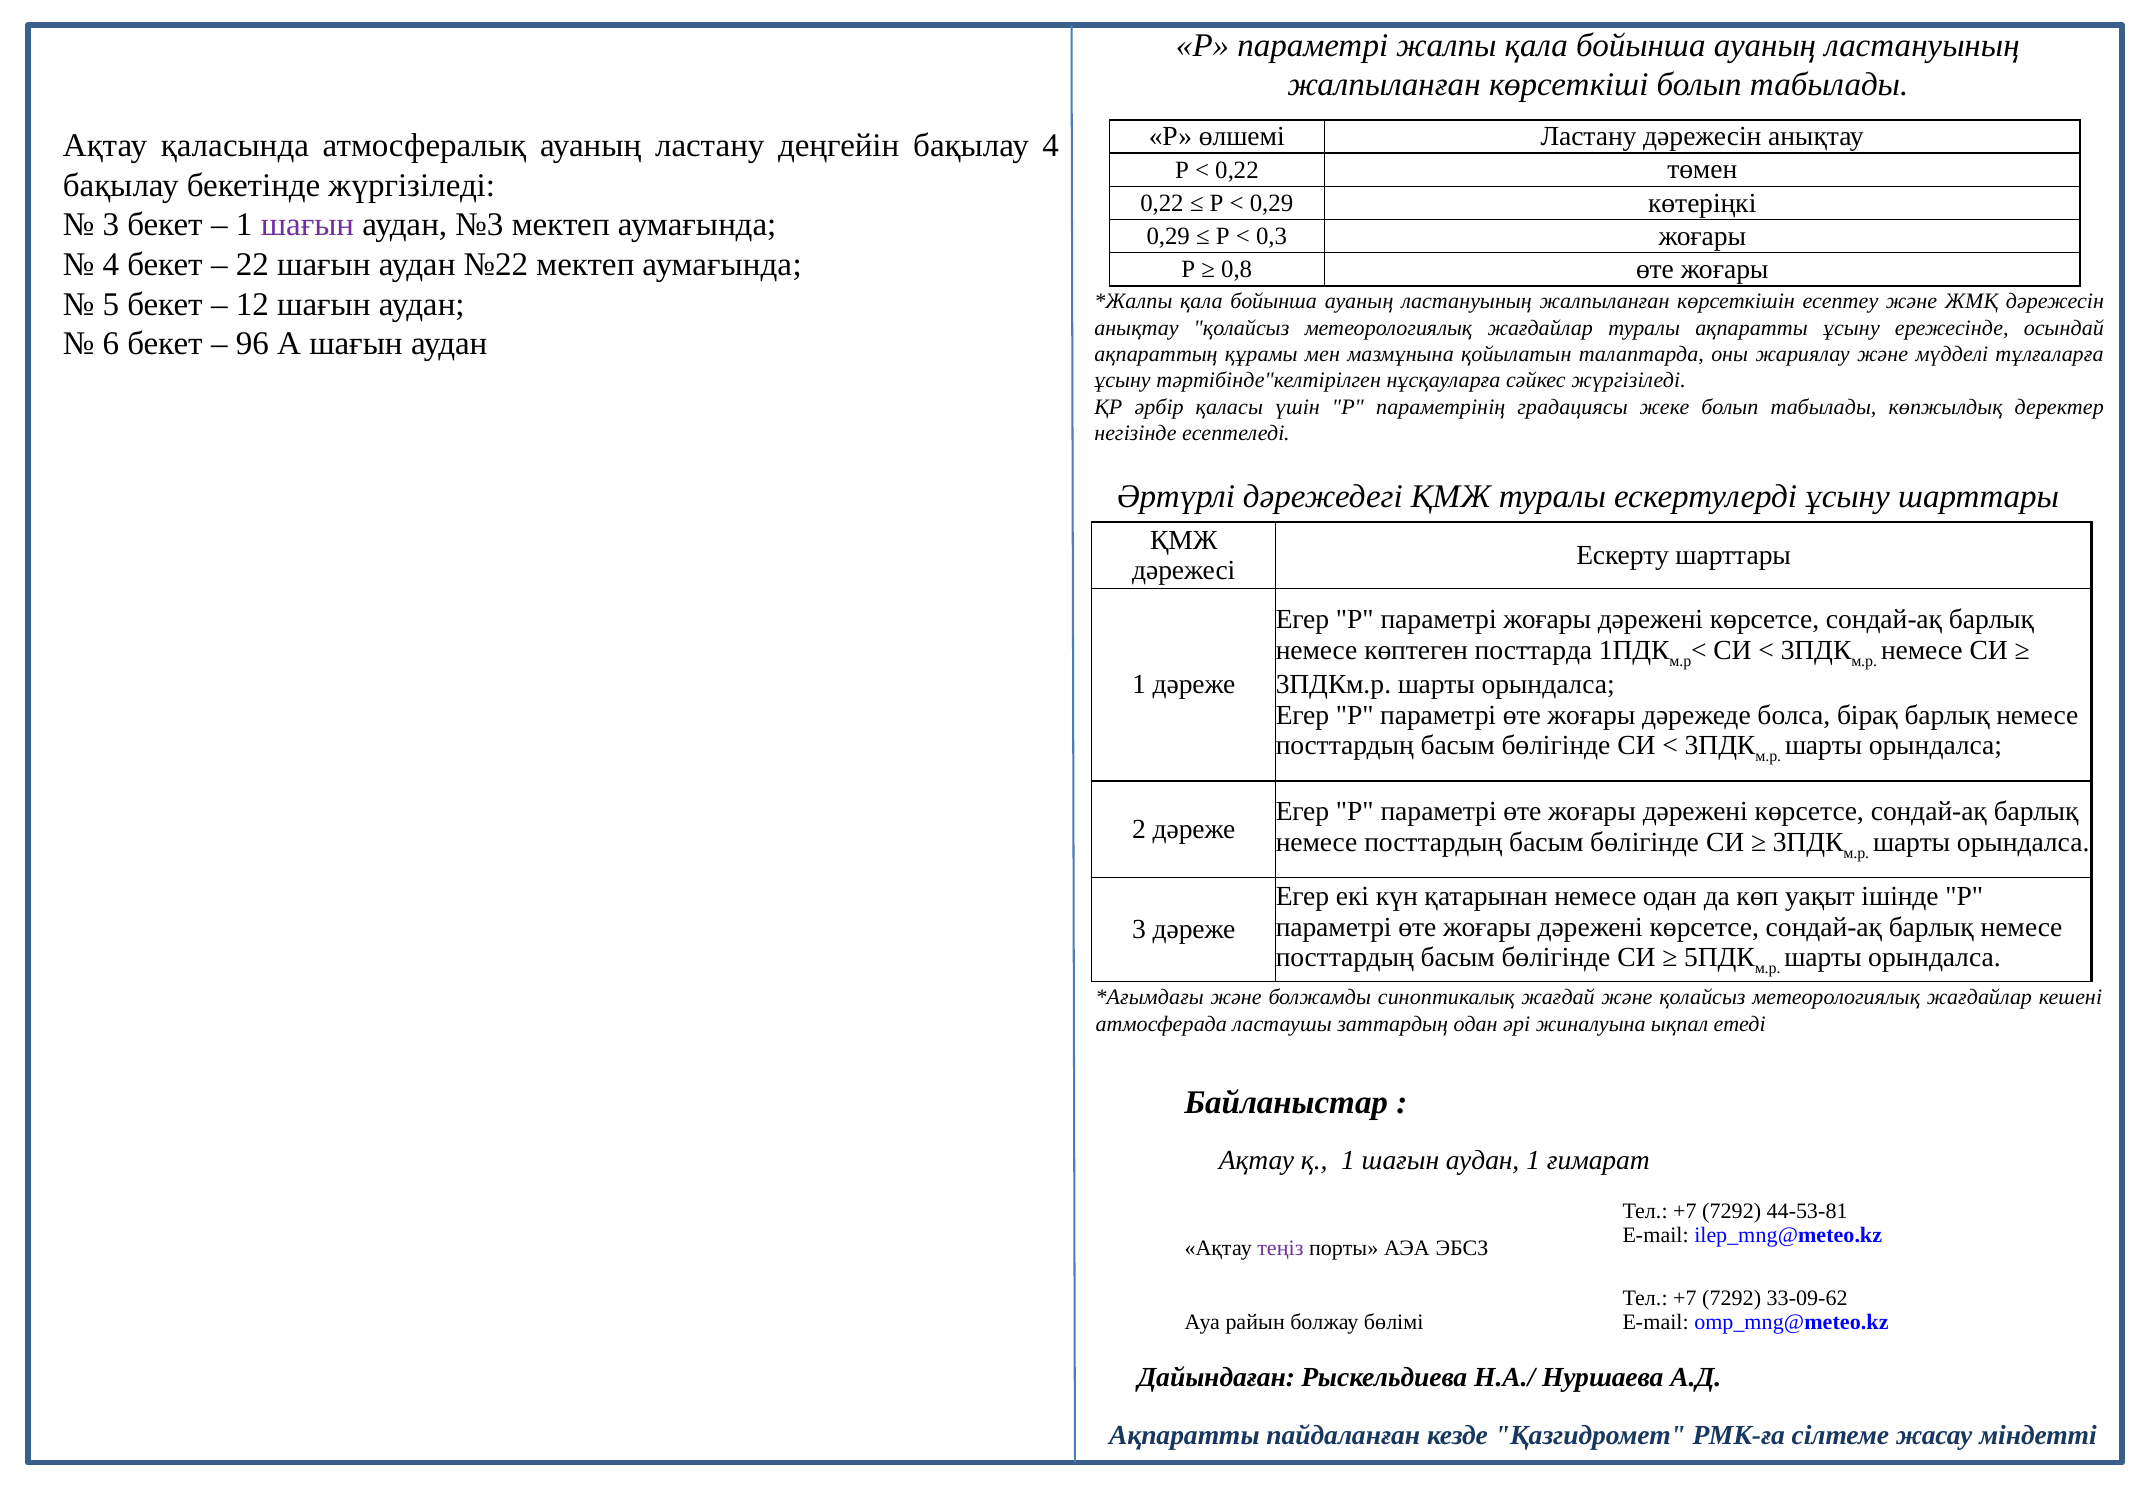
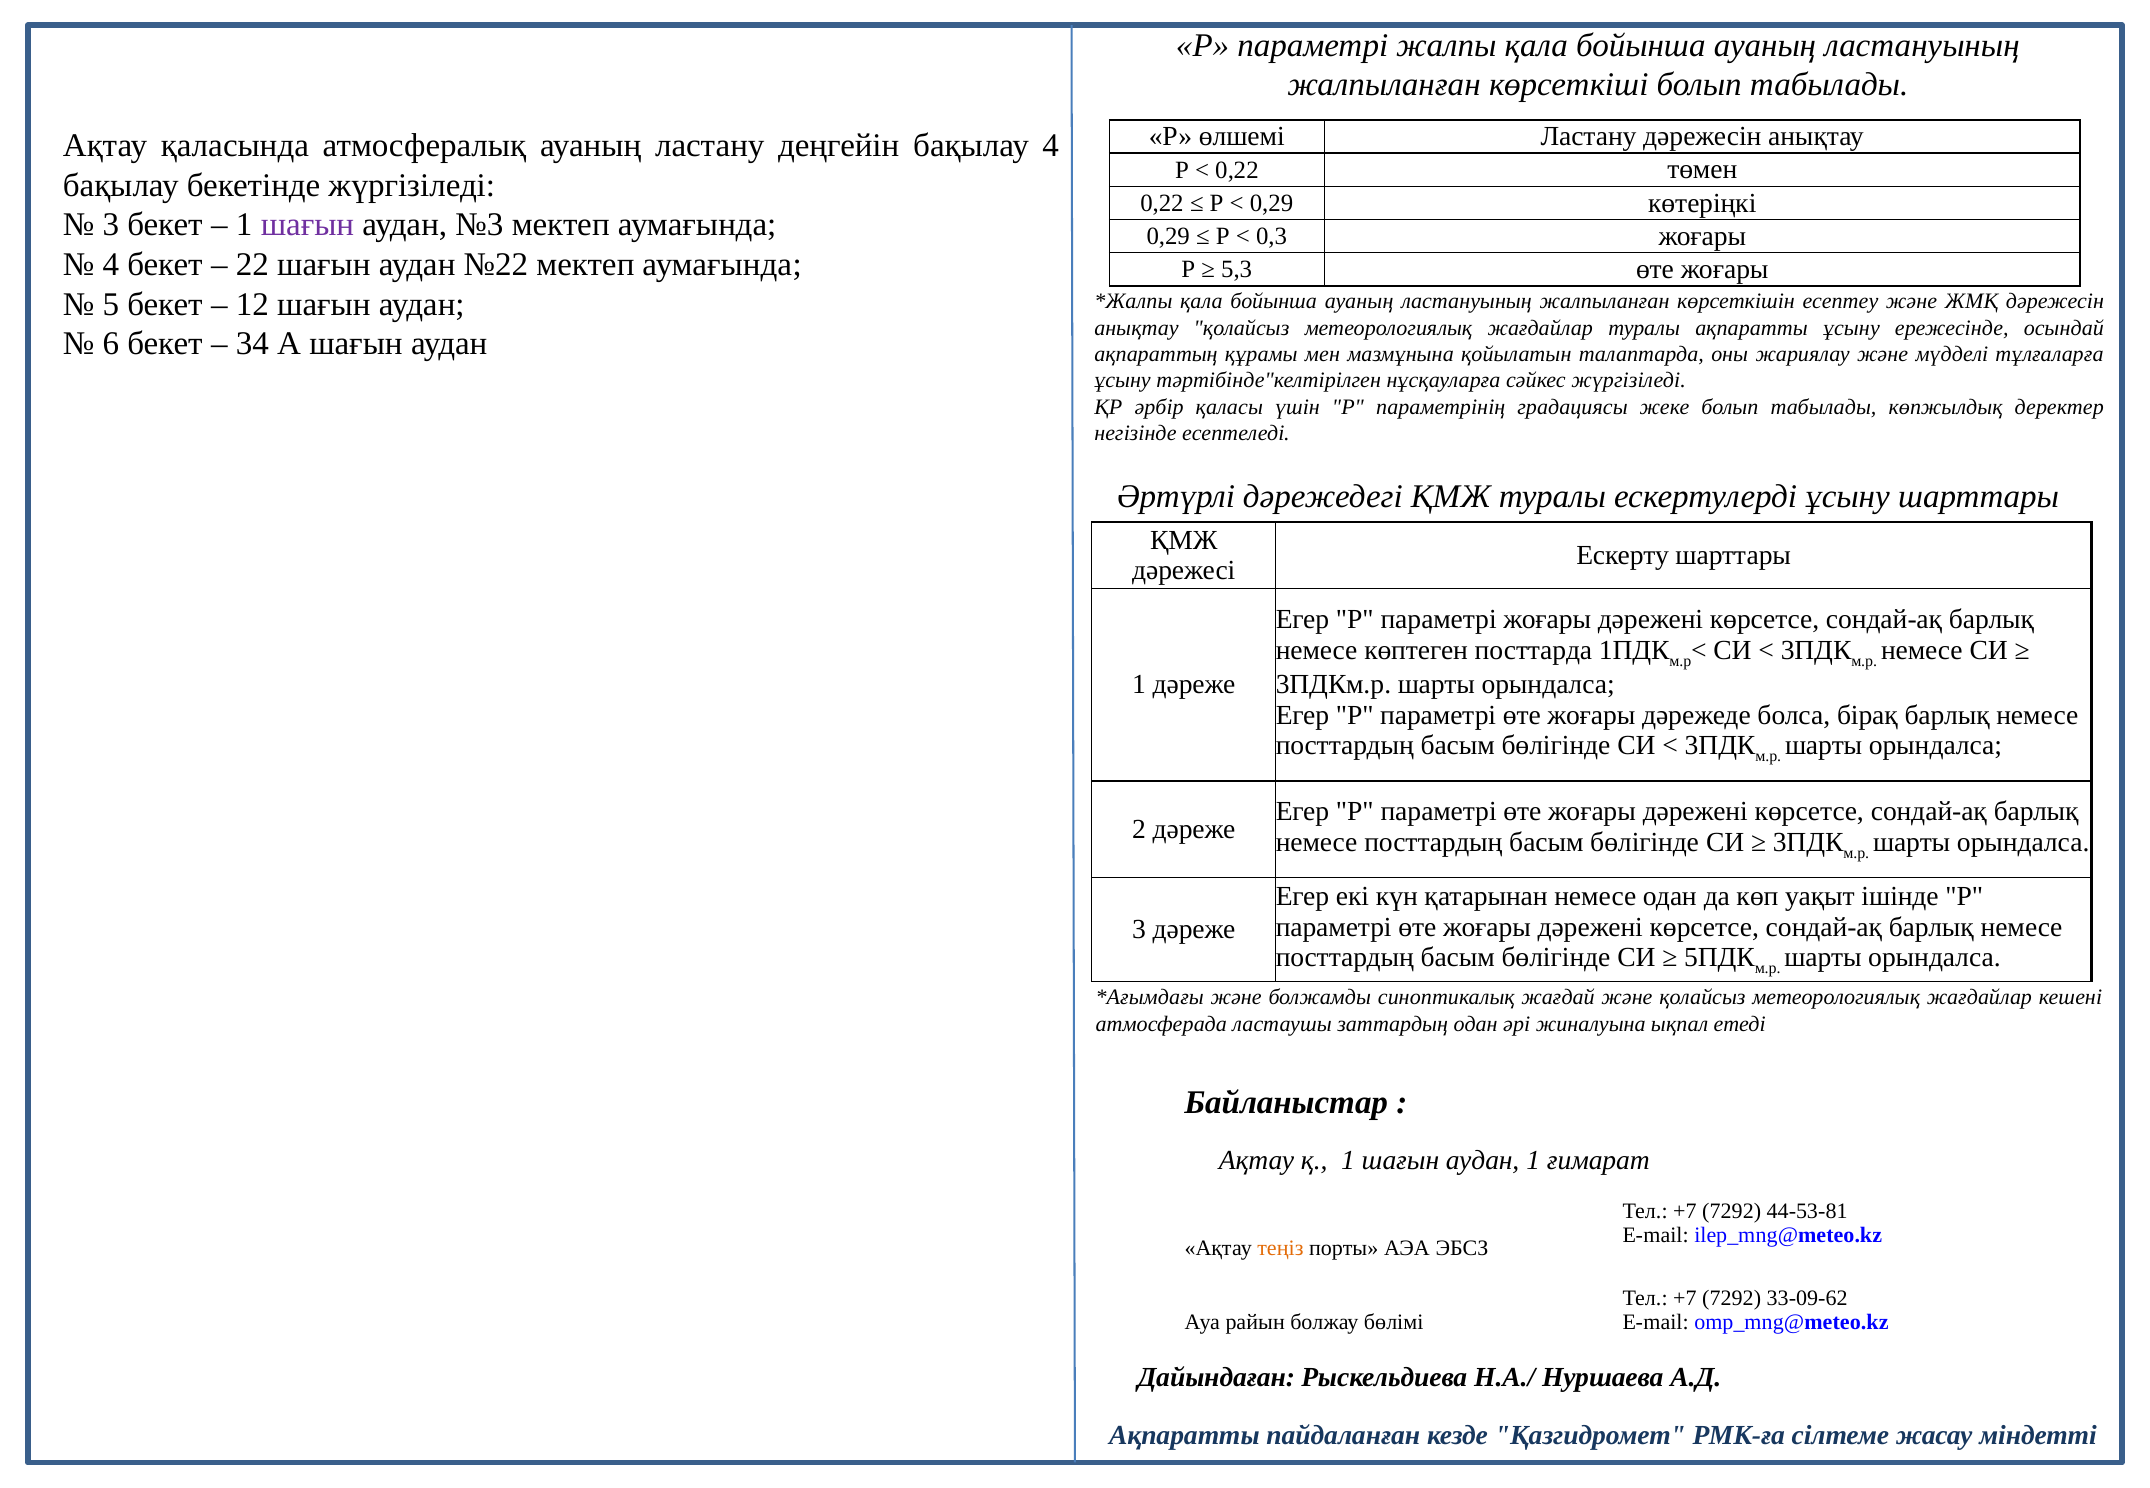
0,8: 0,8 -> 5,3
96: 96 -> 34
теңіз colour: purple -> orange
